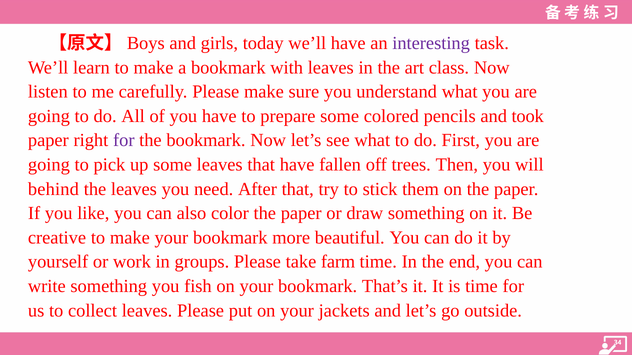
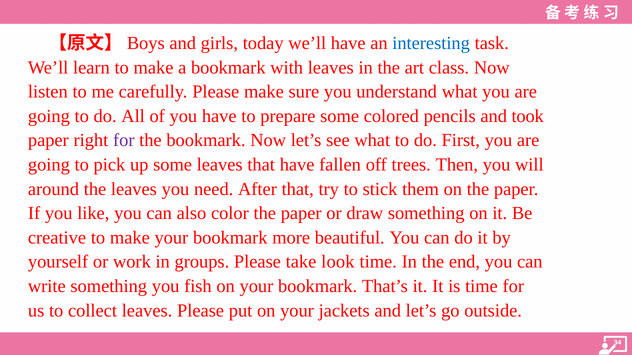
interesting colour: purple -> blue
behind: behind -> around
farm: farm -> look
